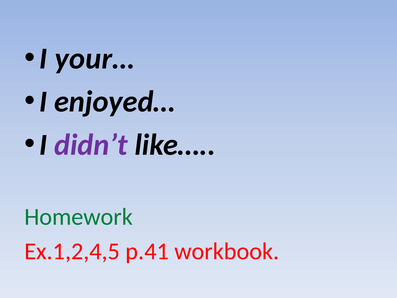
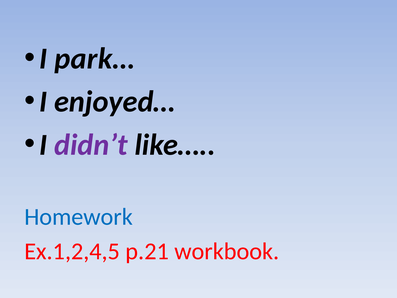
your…: your… -> park…
Homework colour: green -> blue
p.41: p.41 -> p.21
